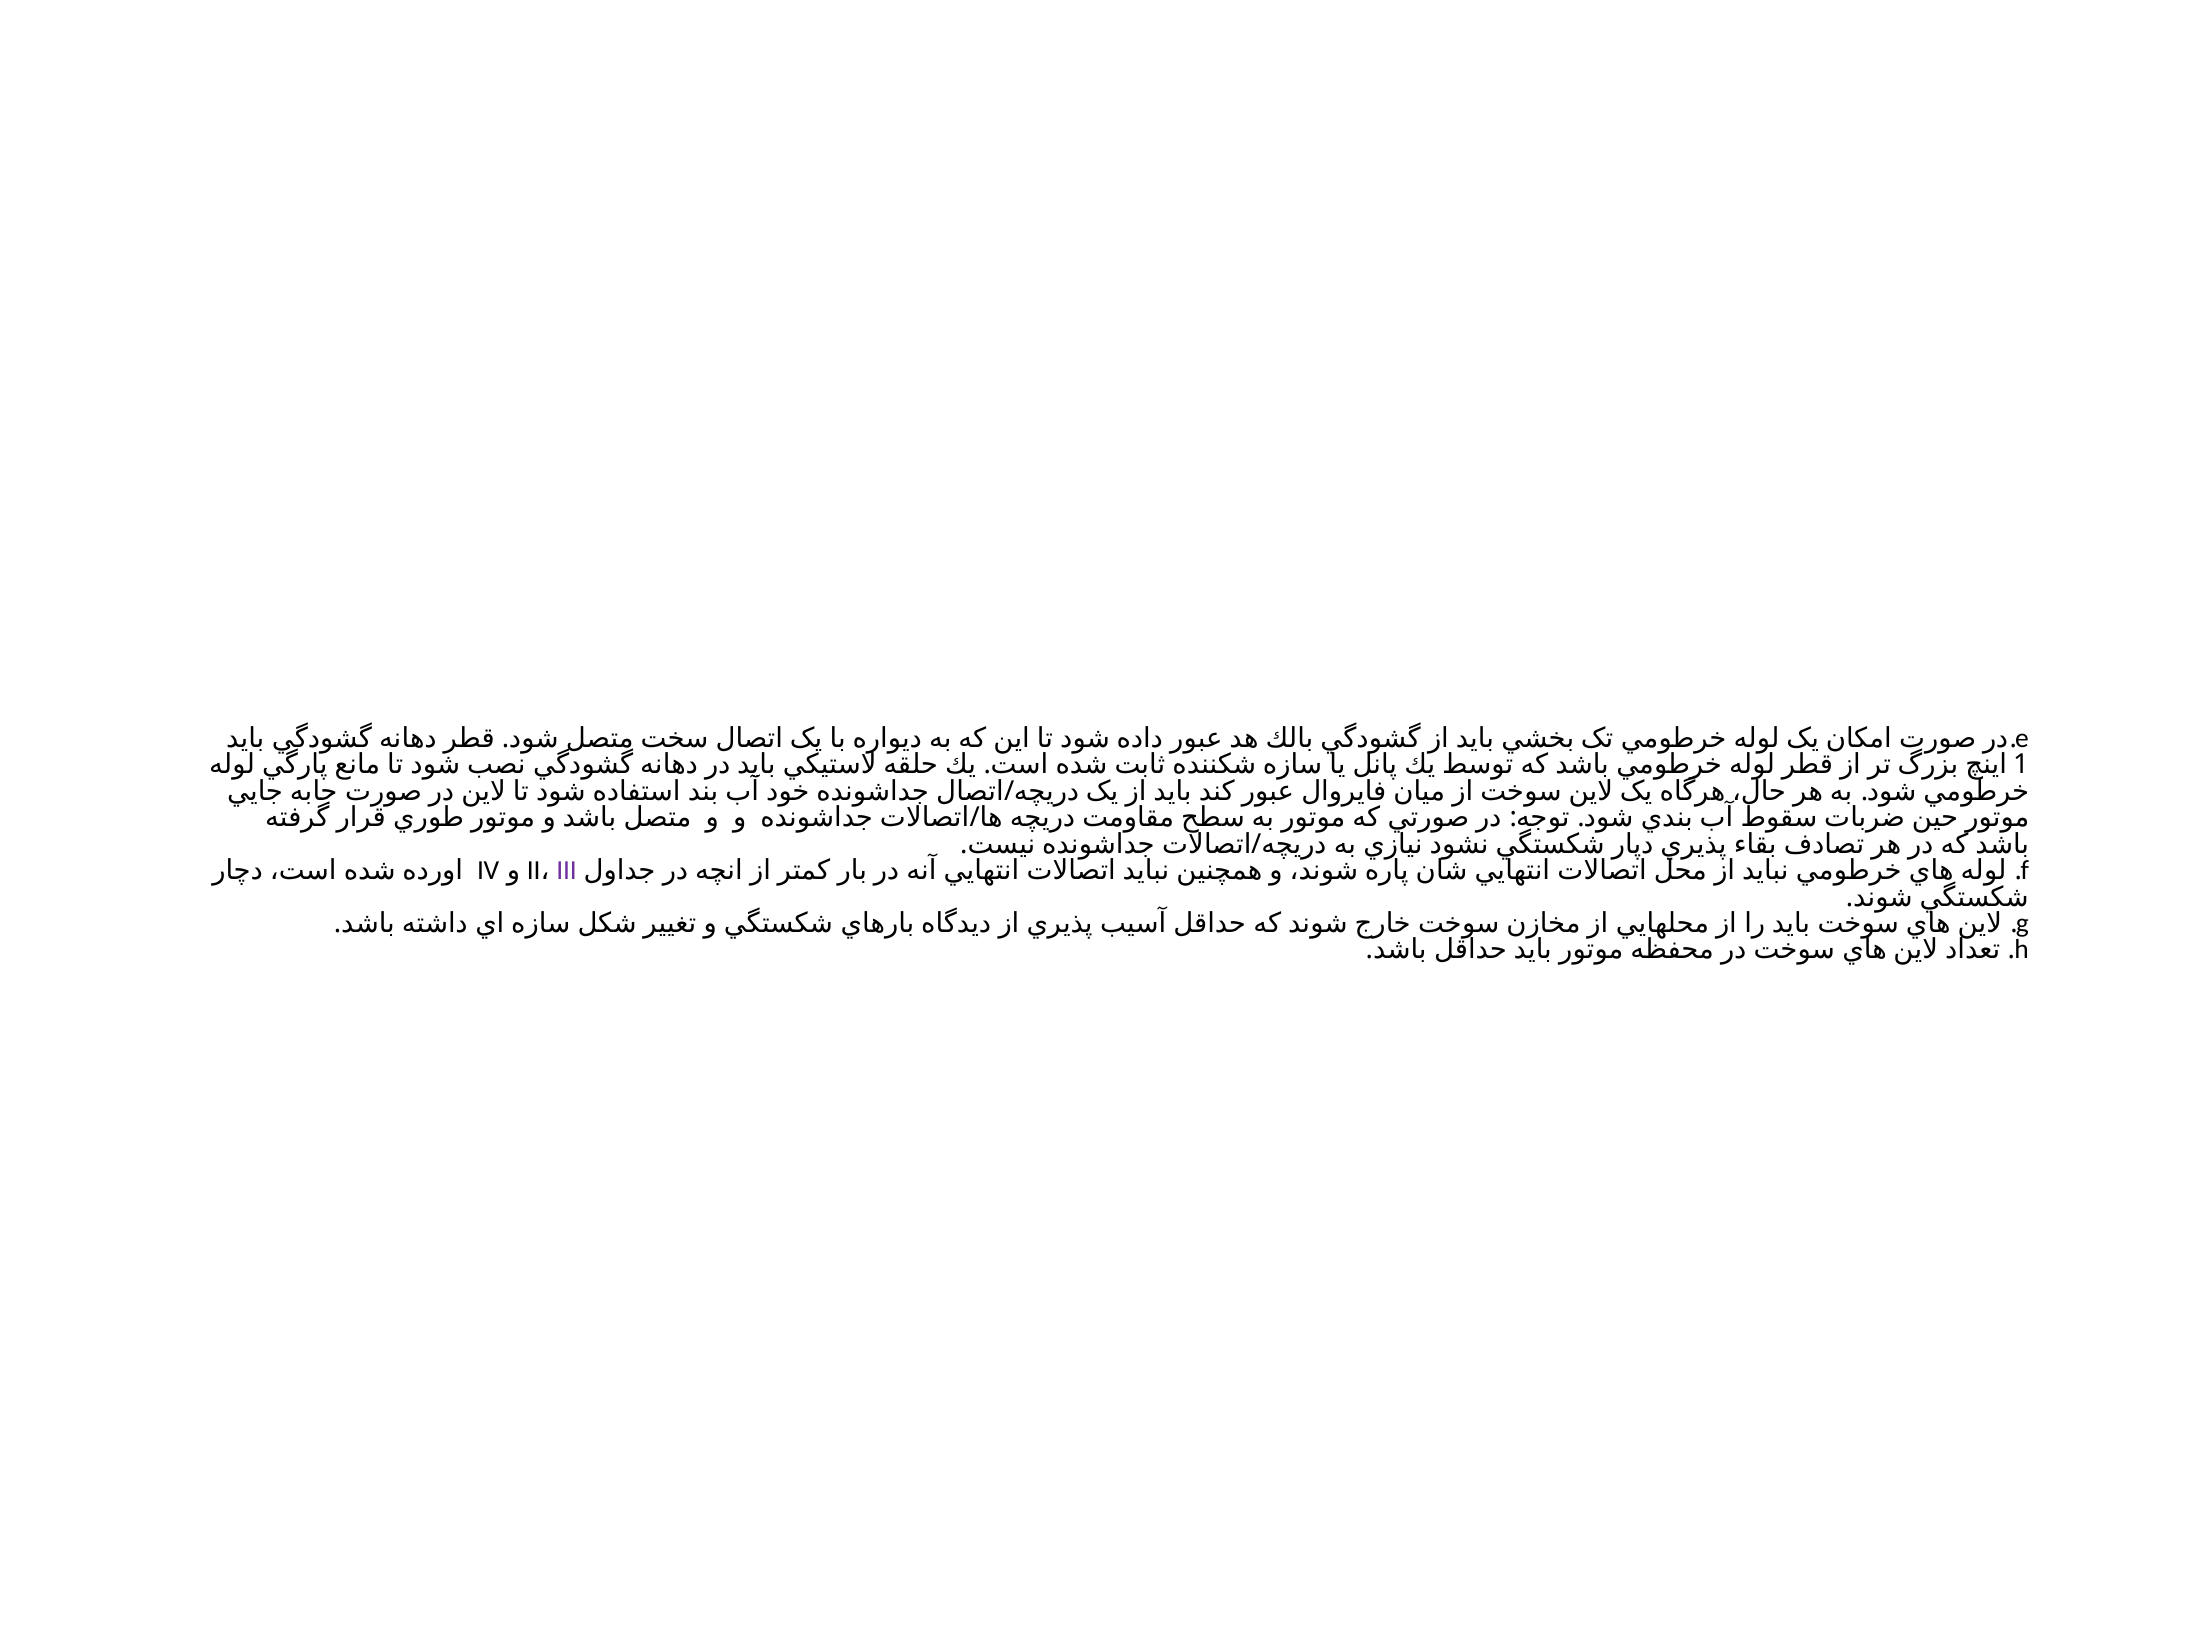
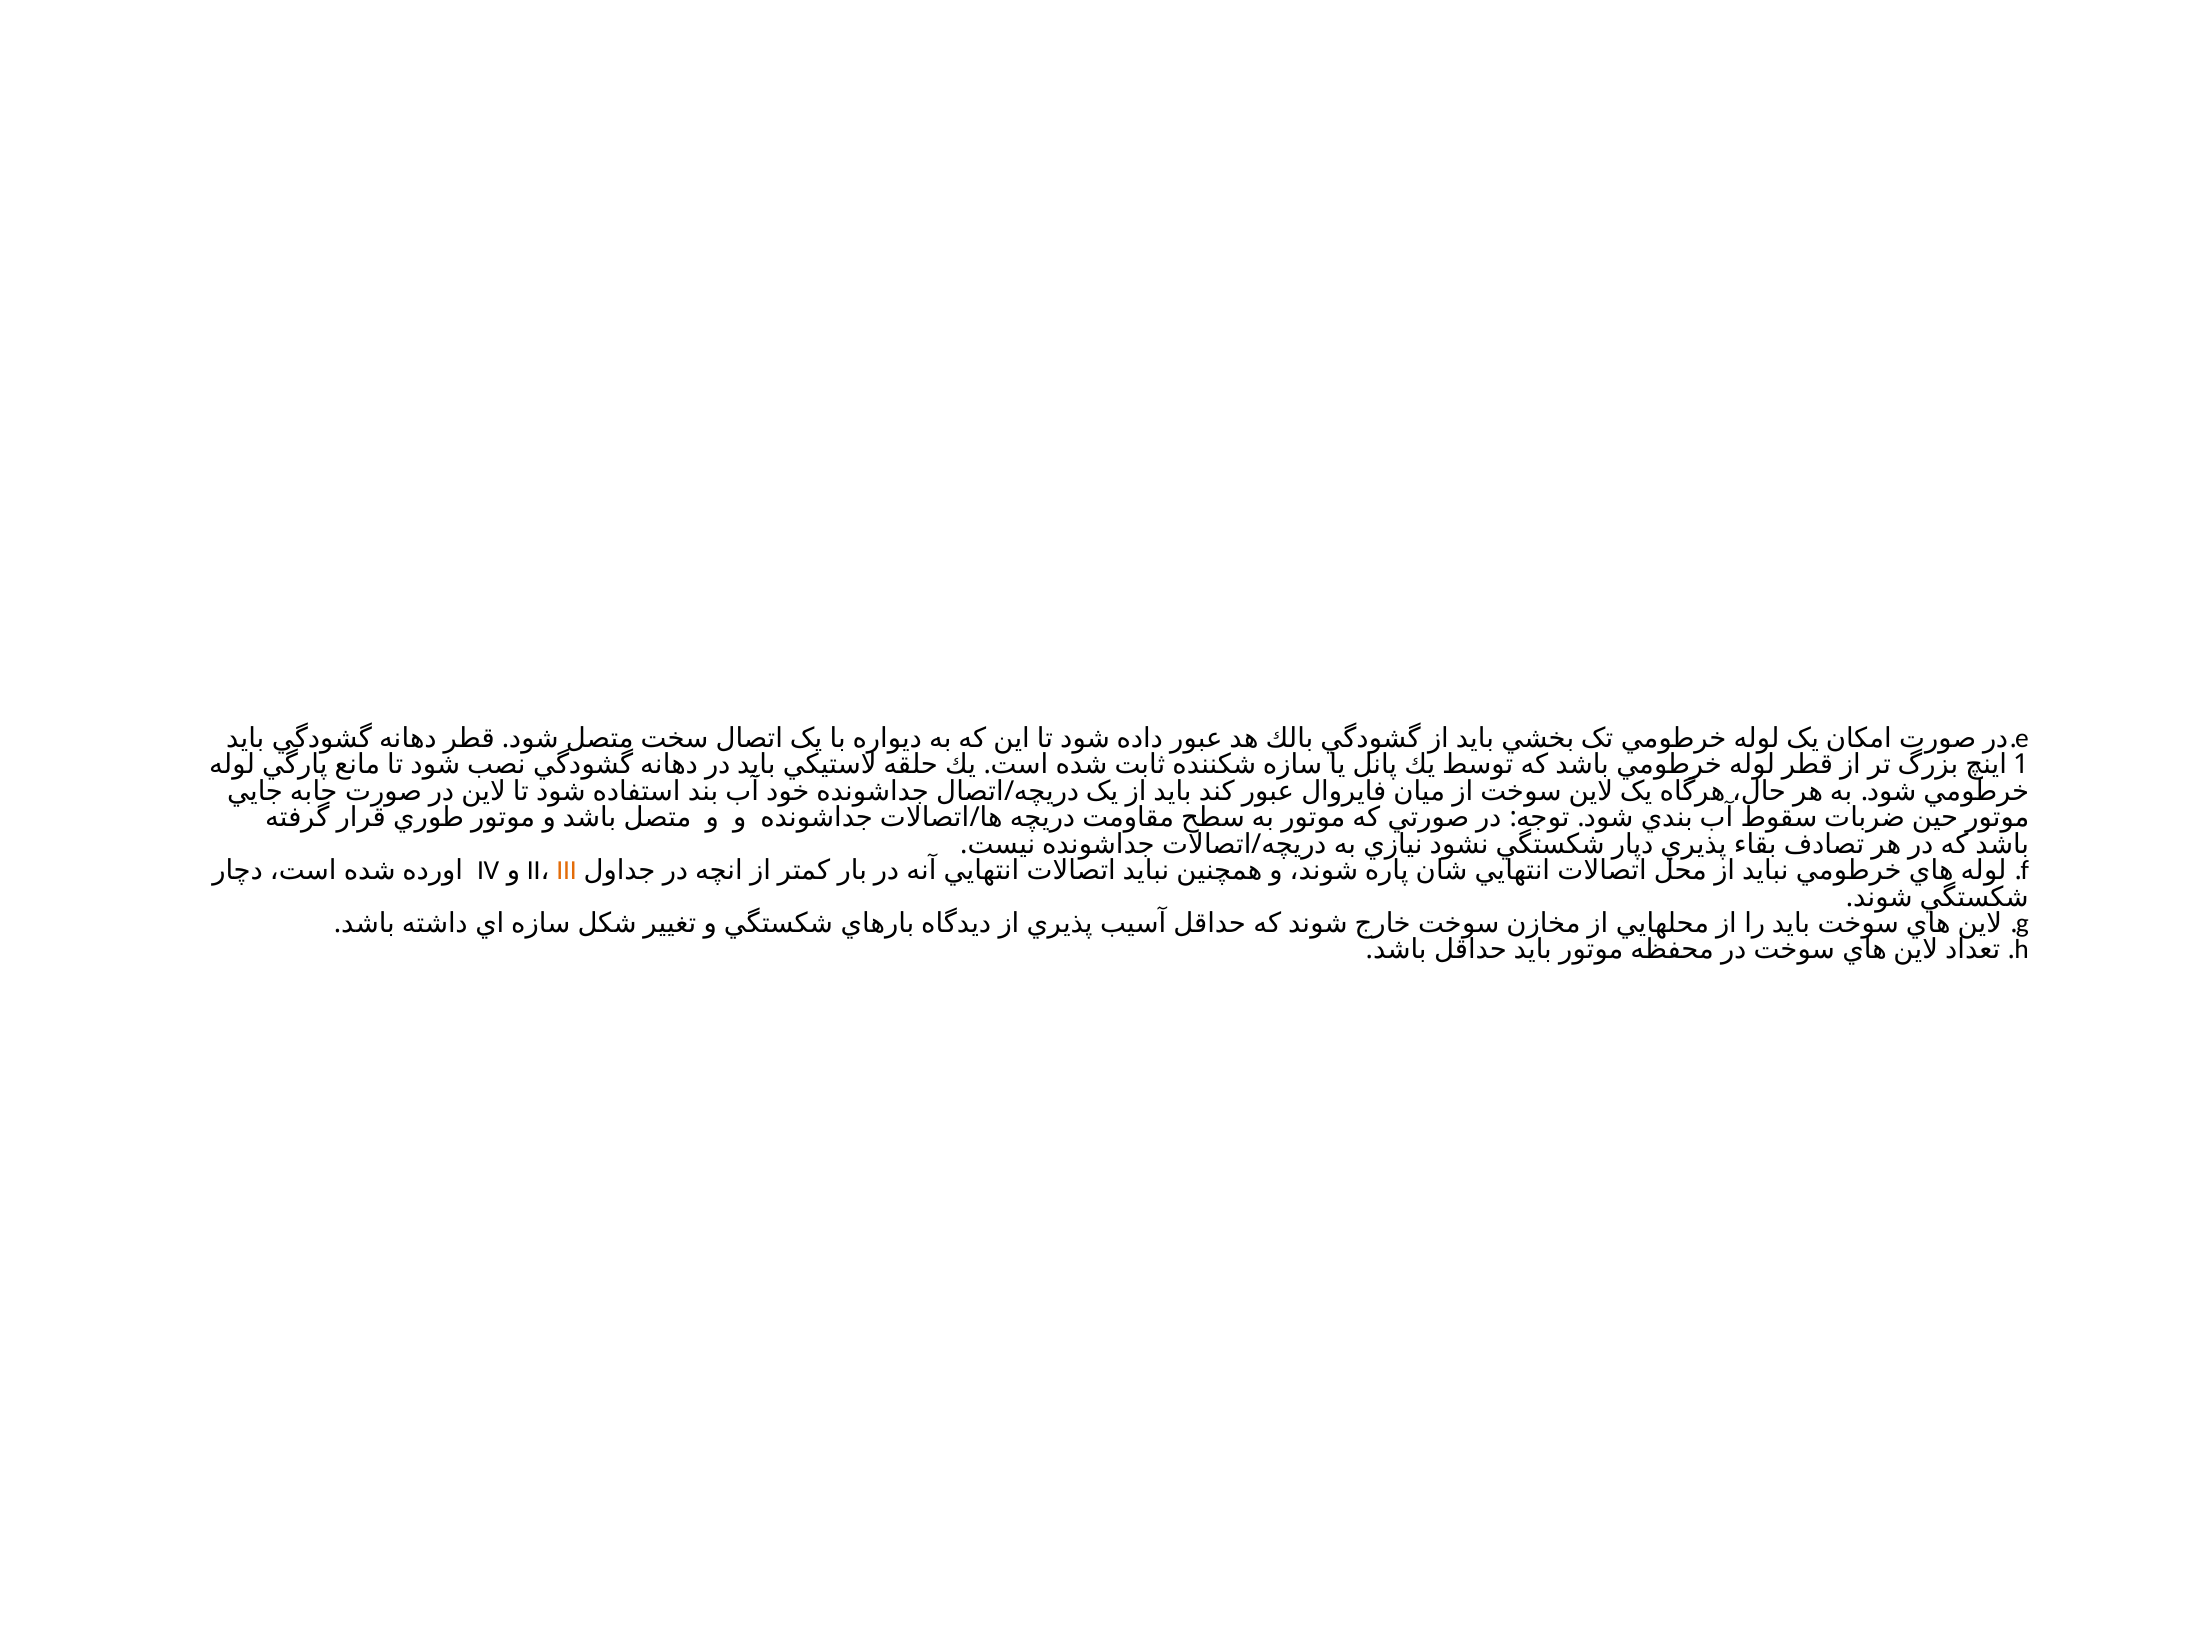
III colour: purple -> orange
